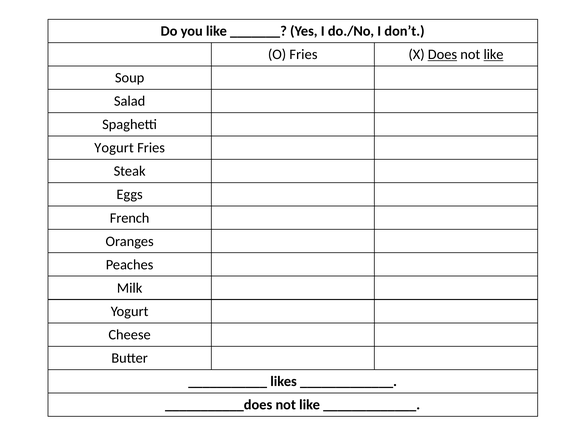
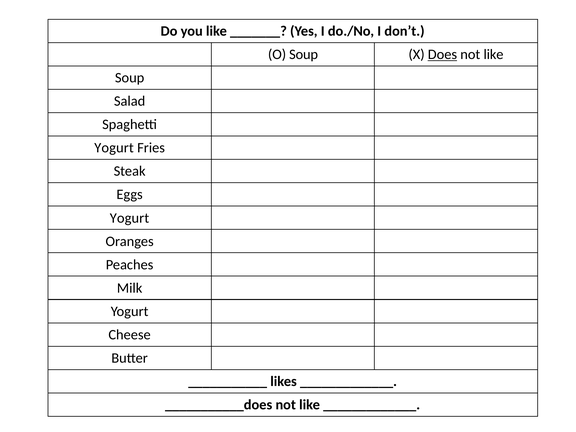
O Fries: Fries -> Soup
like at (494, 54) underline: present -> none
French at (130, 218): French -> Yogurt
